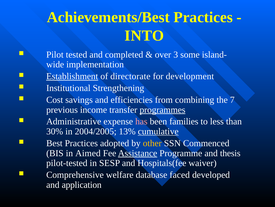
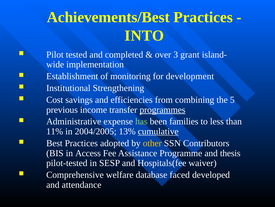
some: some -> grant
Establishment underline: present -> none
directorate: directorate -> monitoring
7: 7 -> 5
has colour: pink -> light green
30%: 30% -> 11%
Commenced: Commenced -> Contributors
Aimed: Aimed -> Access
Assistance underline: present -> none
application: application -> attendance
